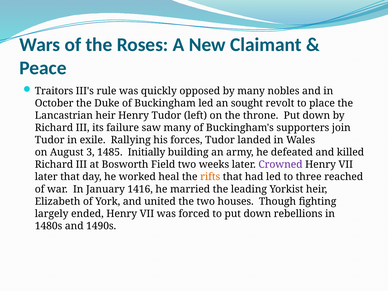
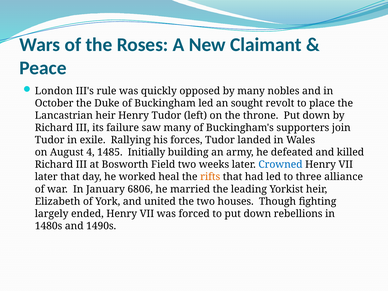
Traitors: Traitors -> London
3: 3 -> 4
Crowned colour: purple -> blue
reached: reached -> alliance
1416: 1416 -> 6806
